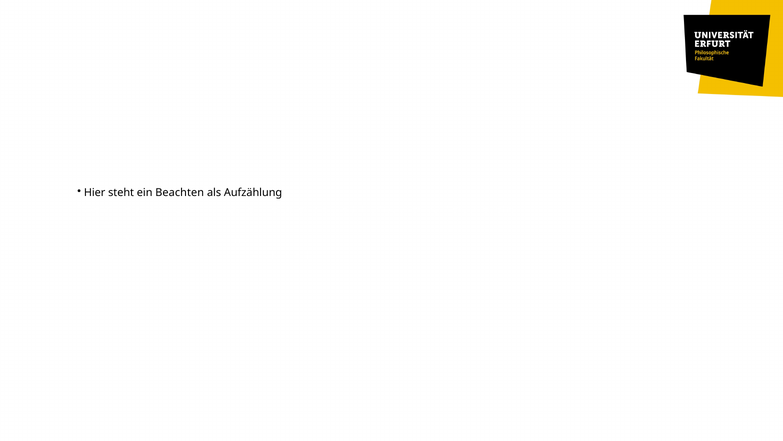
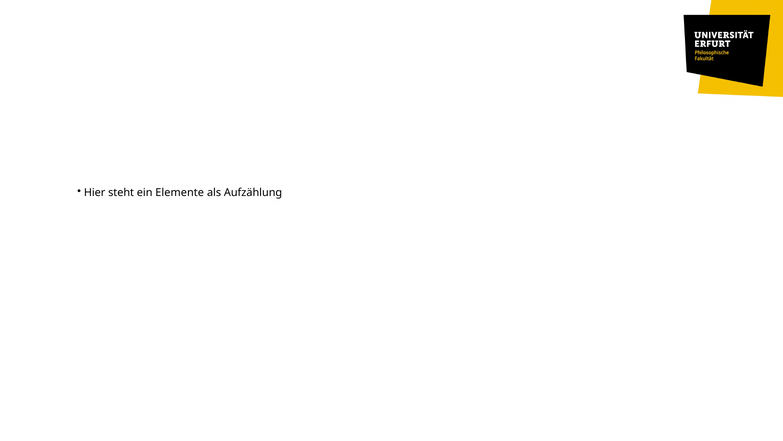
ein Beachten: Beachten -> Elemente
